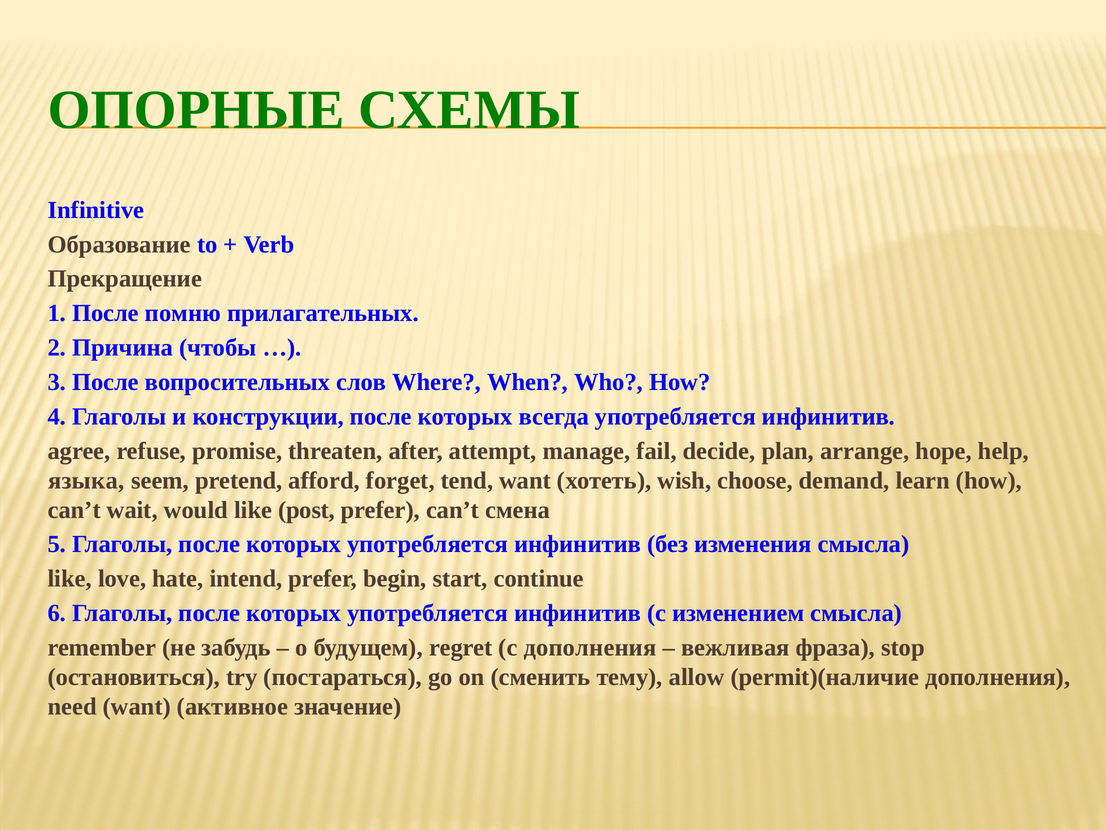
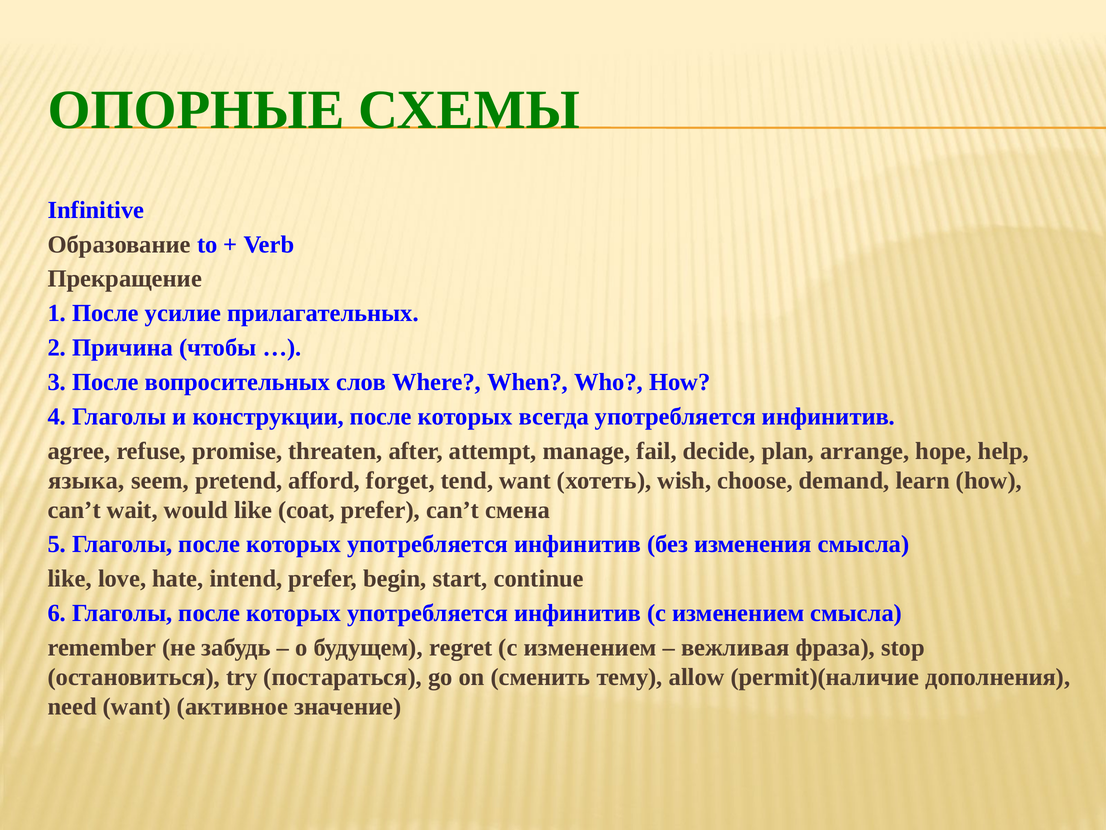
помню: помню -> усилие
post: post -> coat
regret с дополнения: дополнения -> изменением
